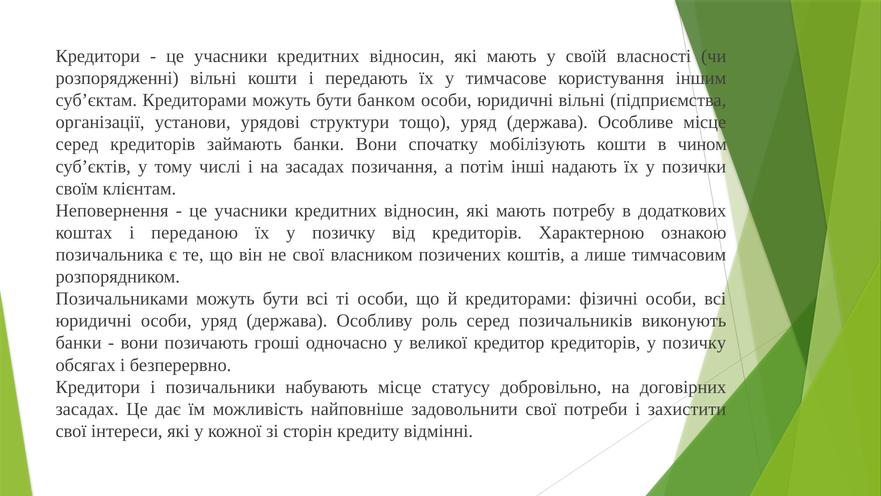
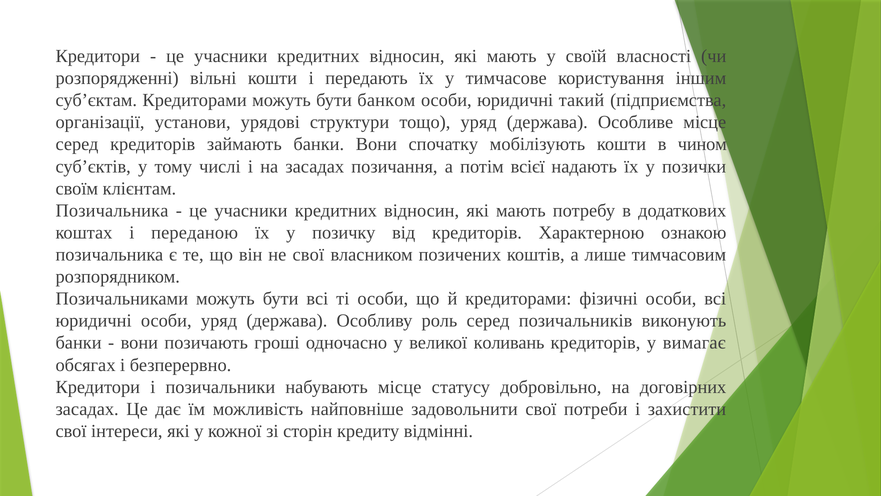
юридичні вільні: вільні -> такий
інші: інші -> всієї
Неповернення at (112, 210): Неповернення -> Позичальника
кредитор: кредитор -> коливань
кредиторів у позичку: позичку -> вимагає
